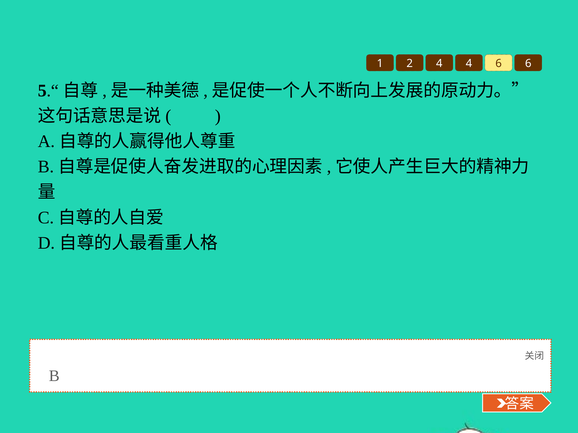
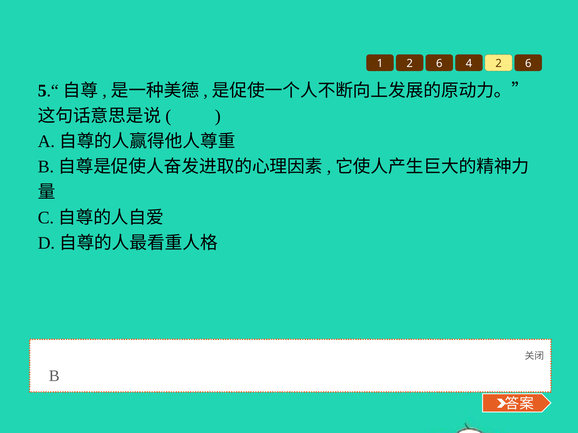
1 2 4: 4 -> 6
4 6: 6 -> 2
